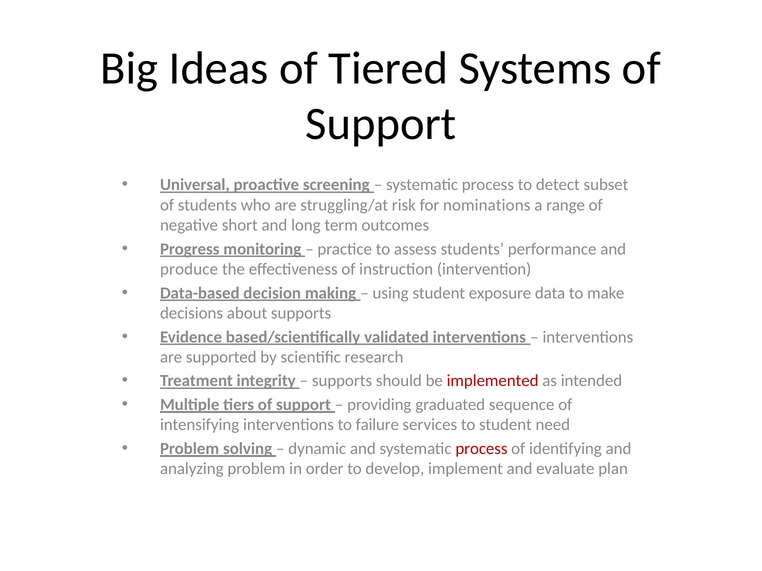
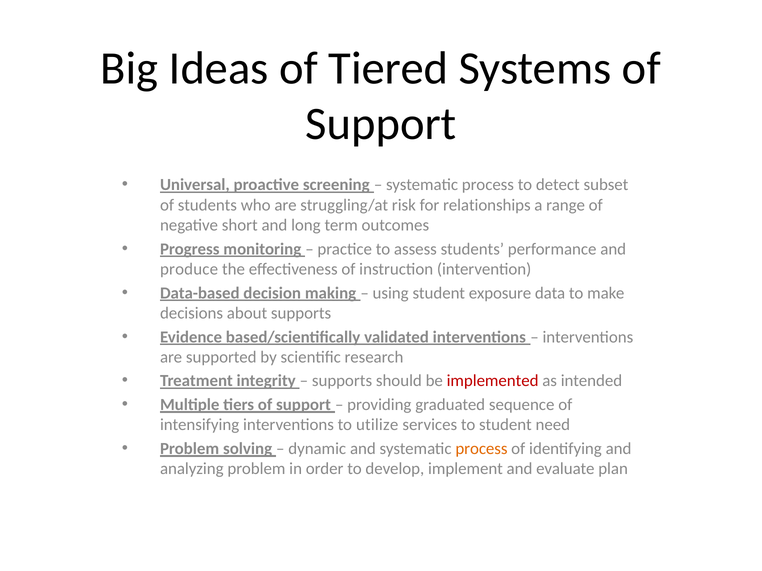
nominations: nominations -> relationships
failure: failure -> utilize
process at (481, 449) colour: red -> orange
